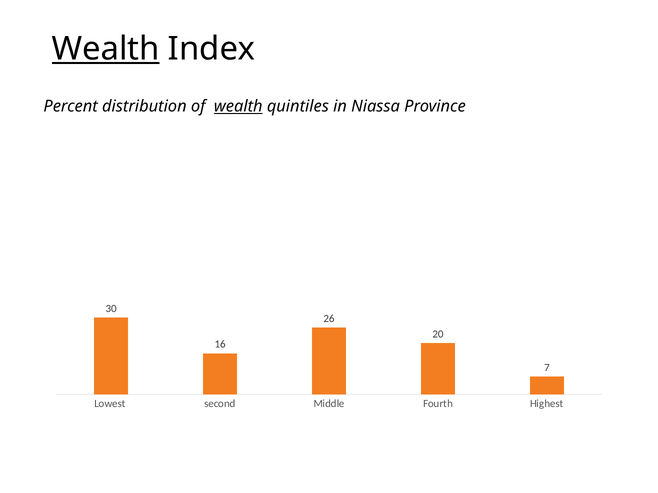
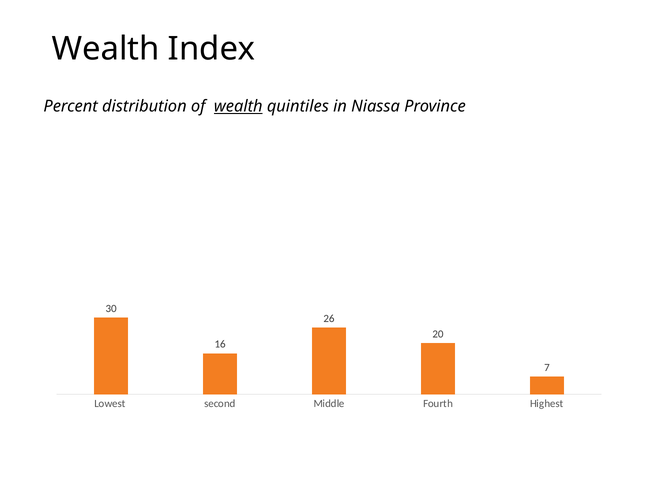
Wealth at (106, 49) underline: present -> none
